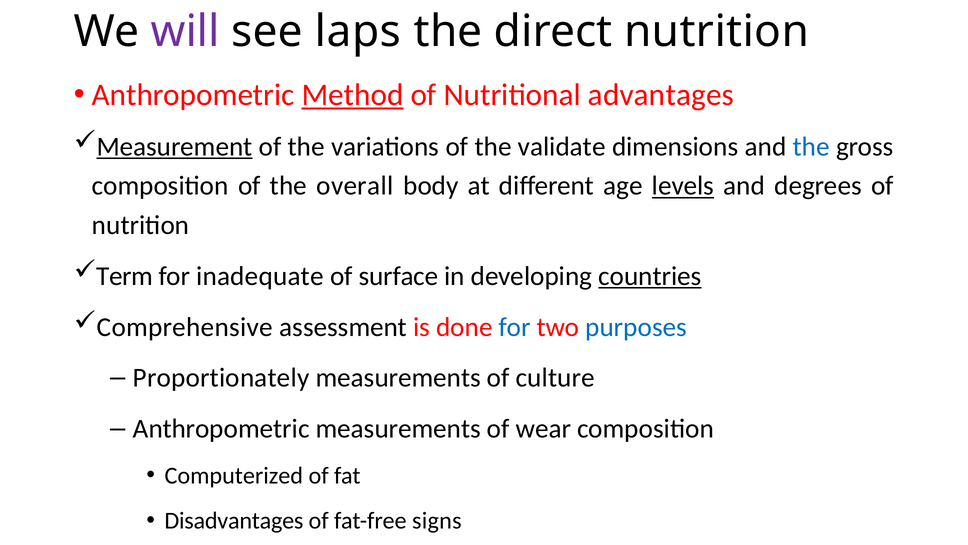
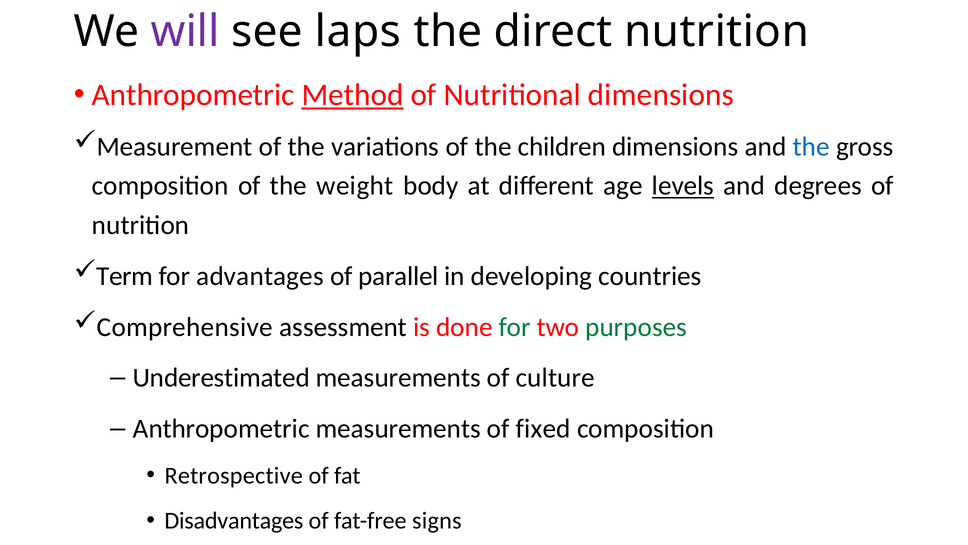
Nutritional advantages: advantages -> dimensions
Measurement underline: present -> none
validate: validate -> children
overall: overall -> weight
inadequate: inadequate -> advantages
surface: surface -> parallel
countries underline: present -> none
for at (515, 327) colour: blue -> green
purposes colour: blue -> green
Proportionately: Proportionately -> Underestimated
wear: wear -> fixed
Computerized: Computerized -> Retrospective
